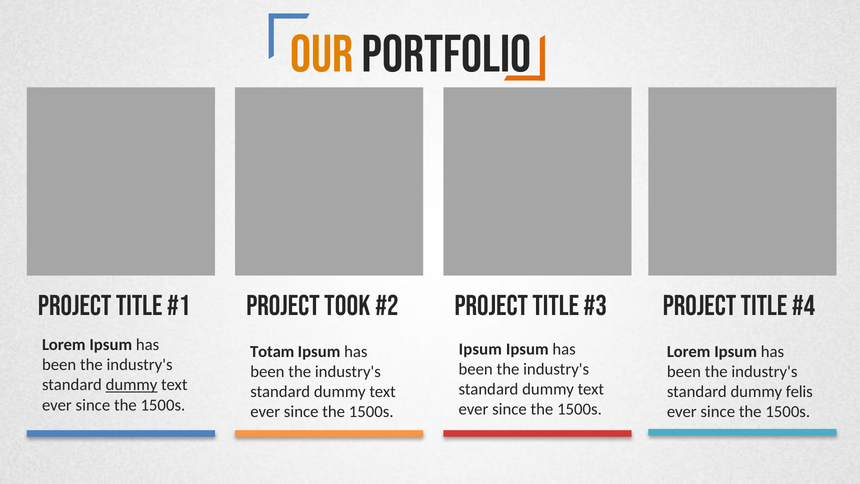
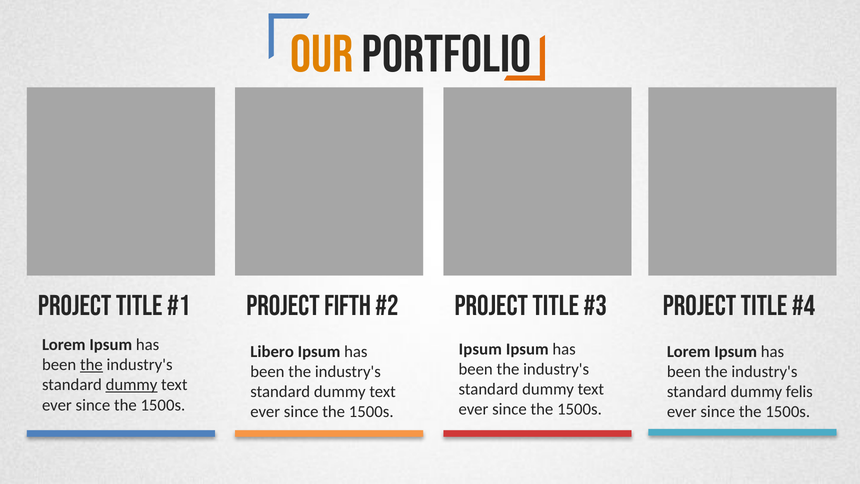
Took: Took -> Fifth
Totam: Totam -> Libero
the at (91, 365) underline: none -> present
